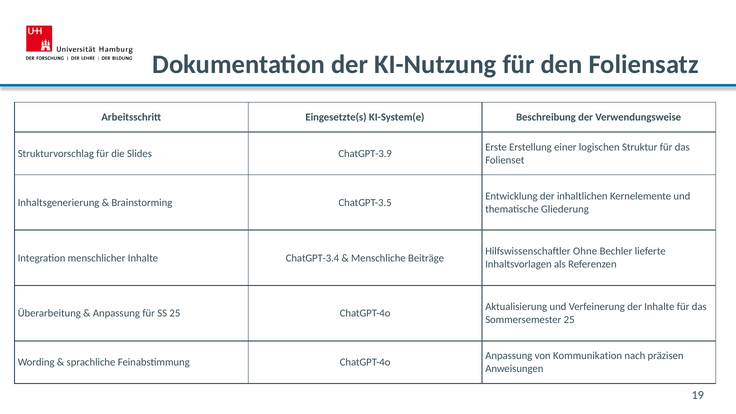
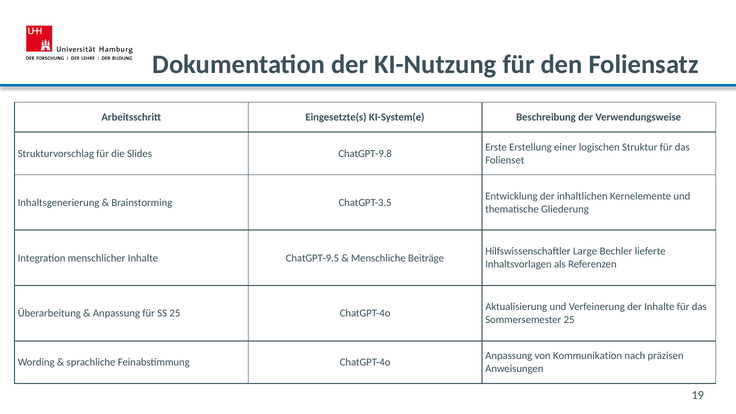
ChatGPT-3.9: ChatGPT-3.9 -> ChatGPT-9.8
Ohne: Ohne -> Large
ChatGPT-3.4: ChatGPT-3.4 -> ChatGPT-9.5
